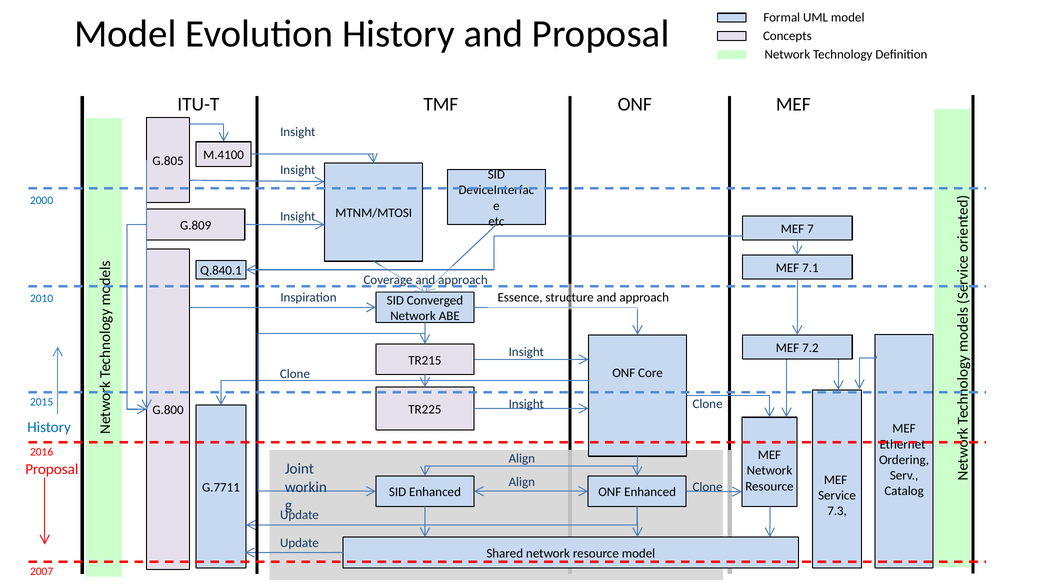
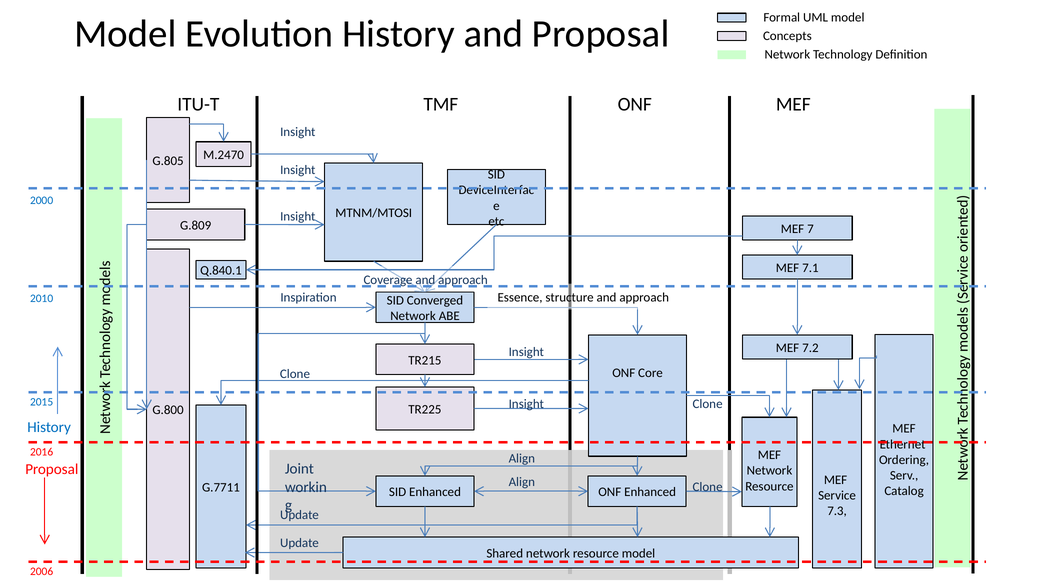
M.4100: M.4100 -> M.2470
2007: 2007 -> 2006
